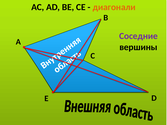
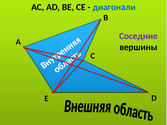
диагонали colour: orange -> blue
